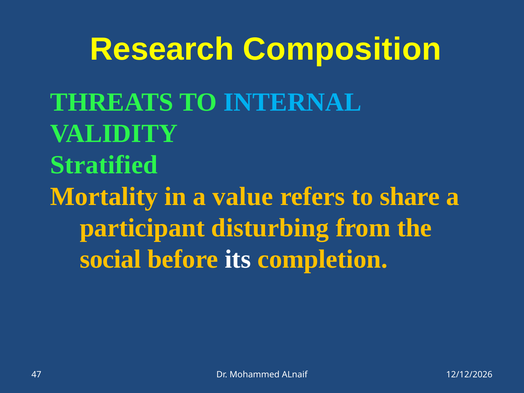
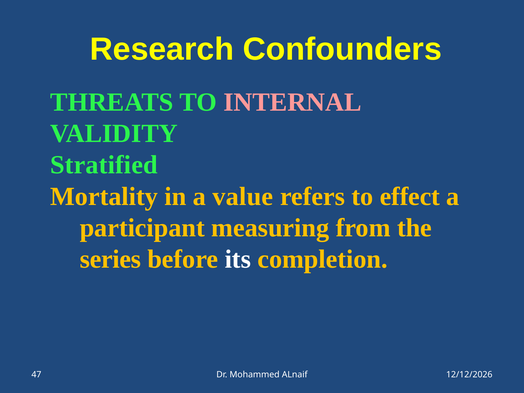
Composition: Composition -> Confounders
INTERNAL colour: light blue -> pink
share: share -> effect
disturbing: disturbing -> measuring
social: social -> series
